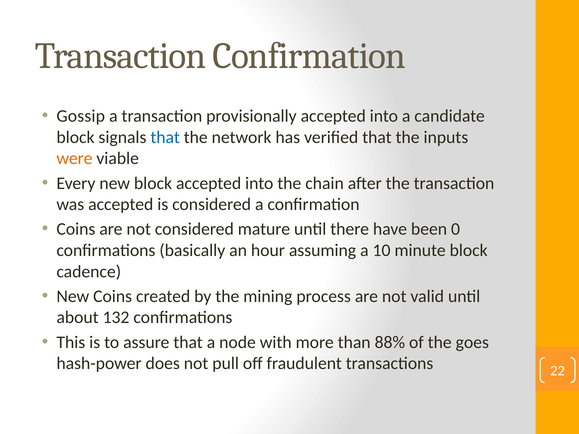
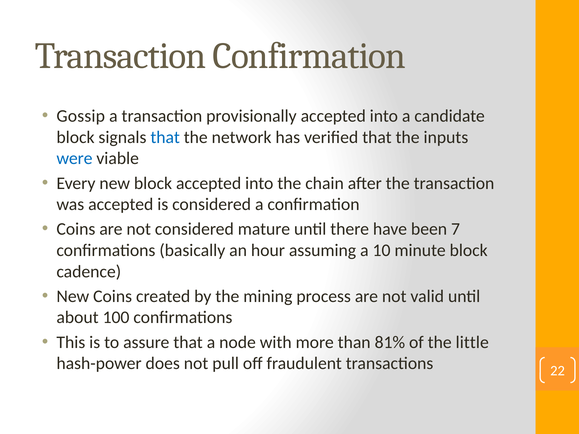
were colour: orange -> blue
0: 0 -> 7
132: 132 -> 100
88%: 88% -> 81%
goes: goes -> little
